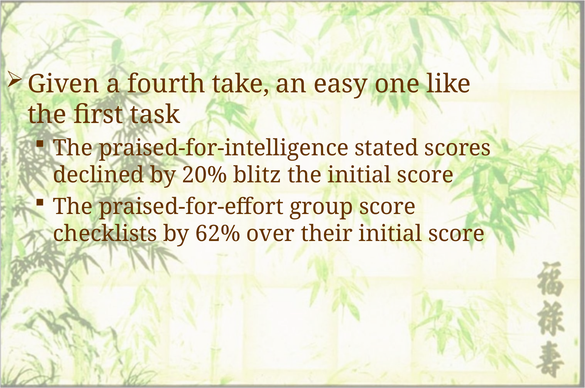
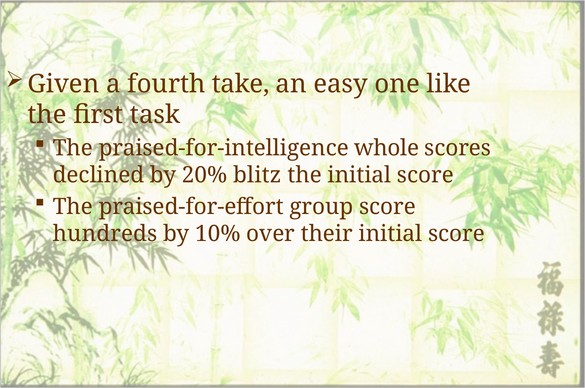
stated: stated -> whole
checklists: checklists -> hundreds
62%: 62% -> 10%
